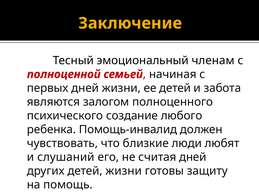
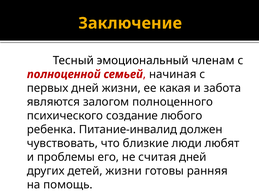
ее детей: детей -> какая
Помощь-инвалид: Помощь-инвалид -> Питание-инвалид
слушаний: слушаний -> проблемы
защиту: защиту -> ранняя
